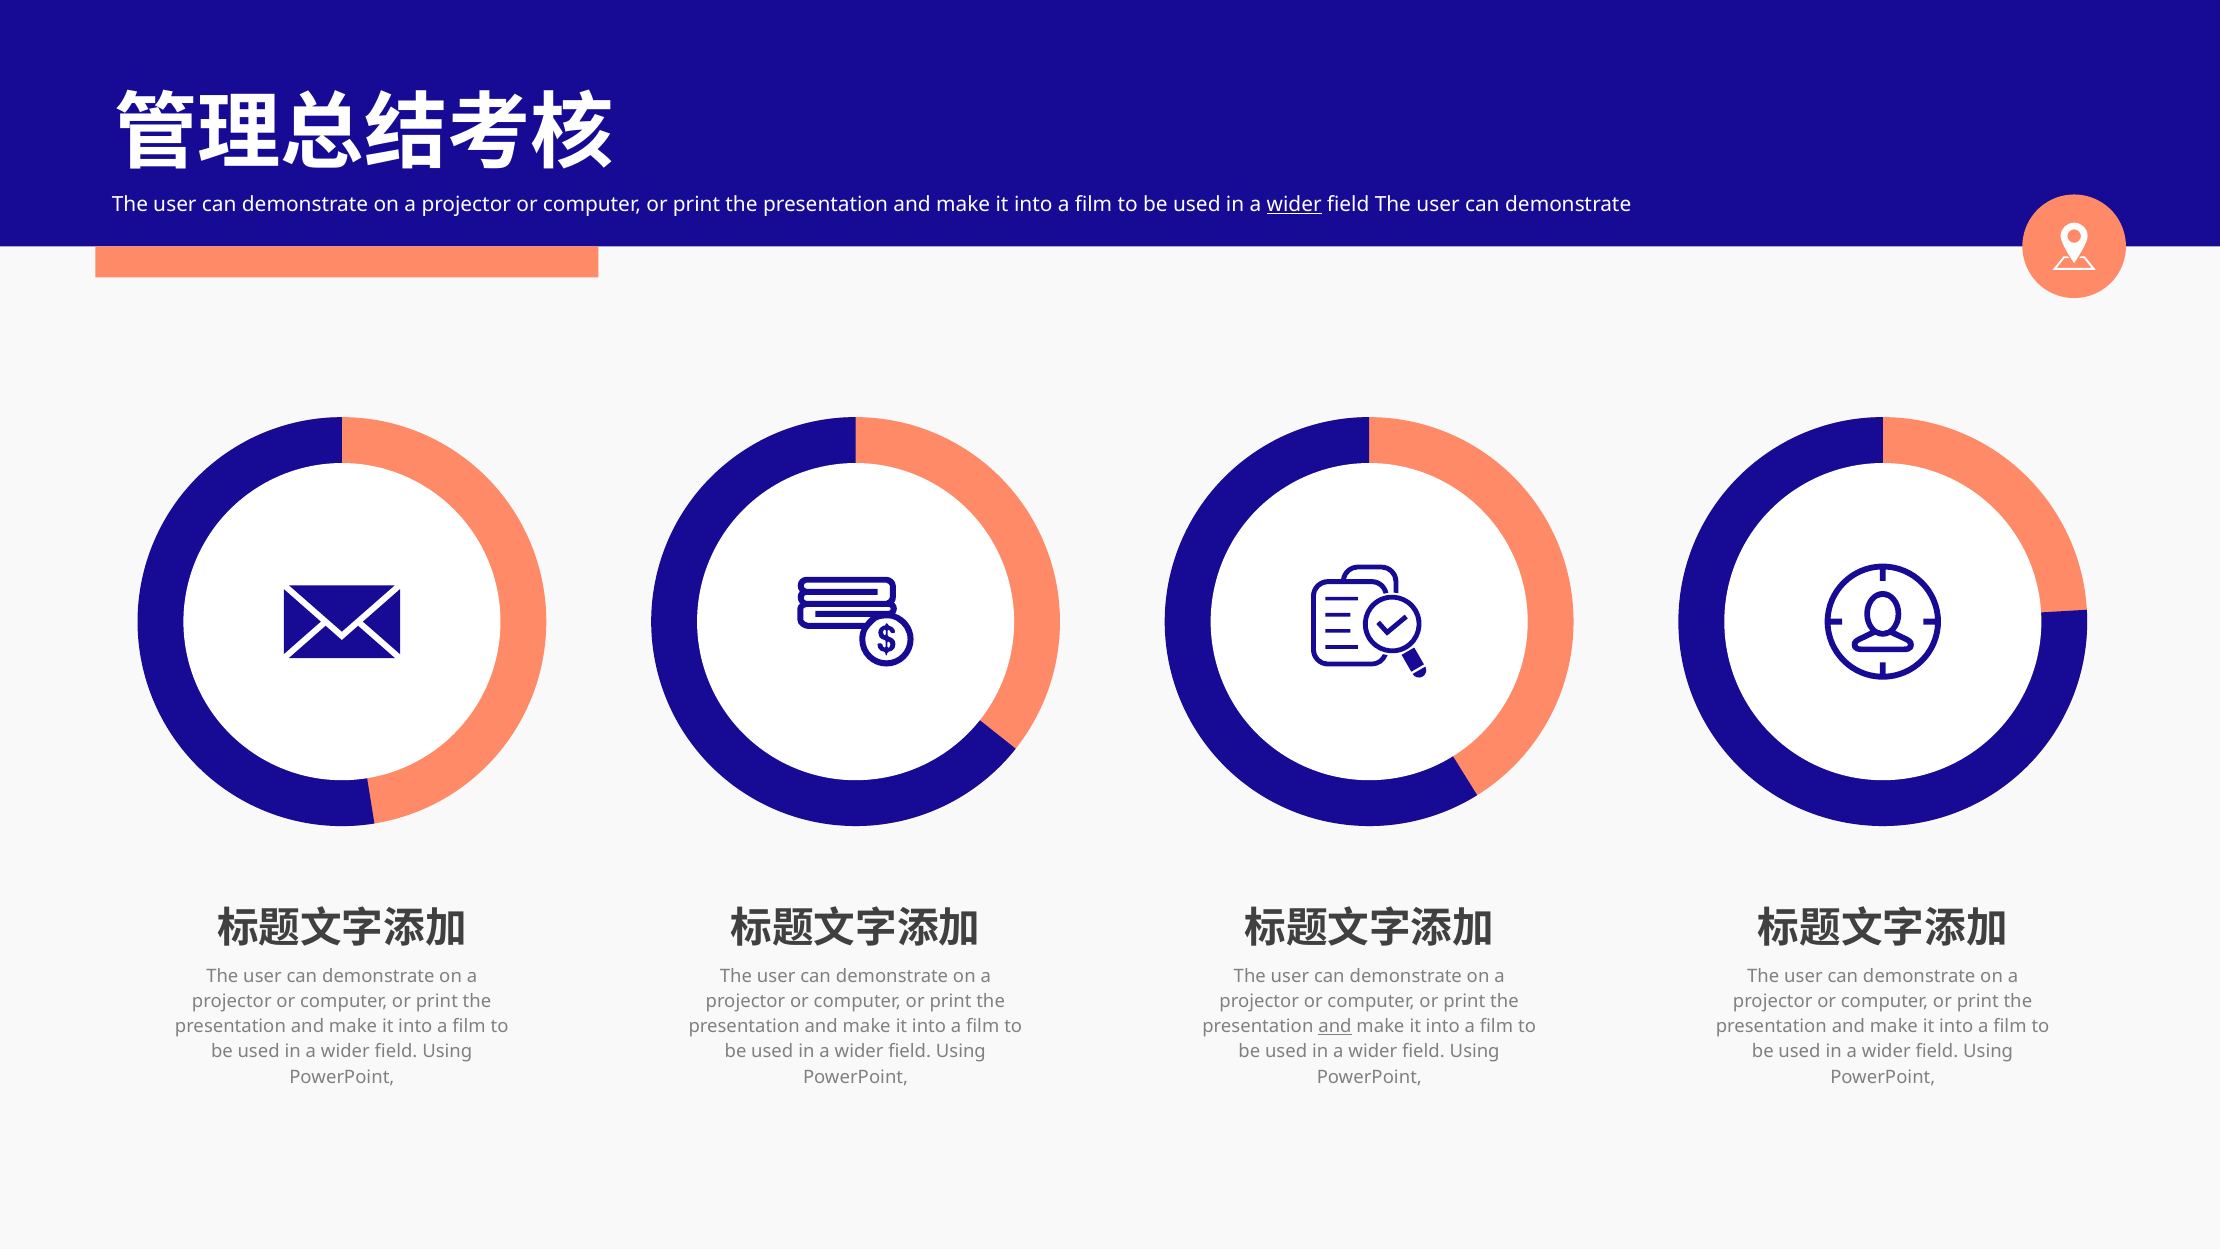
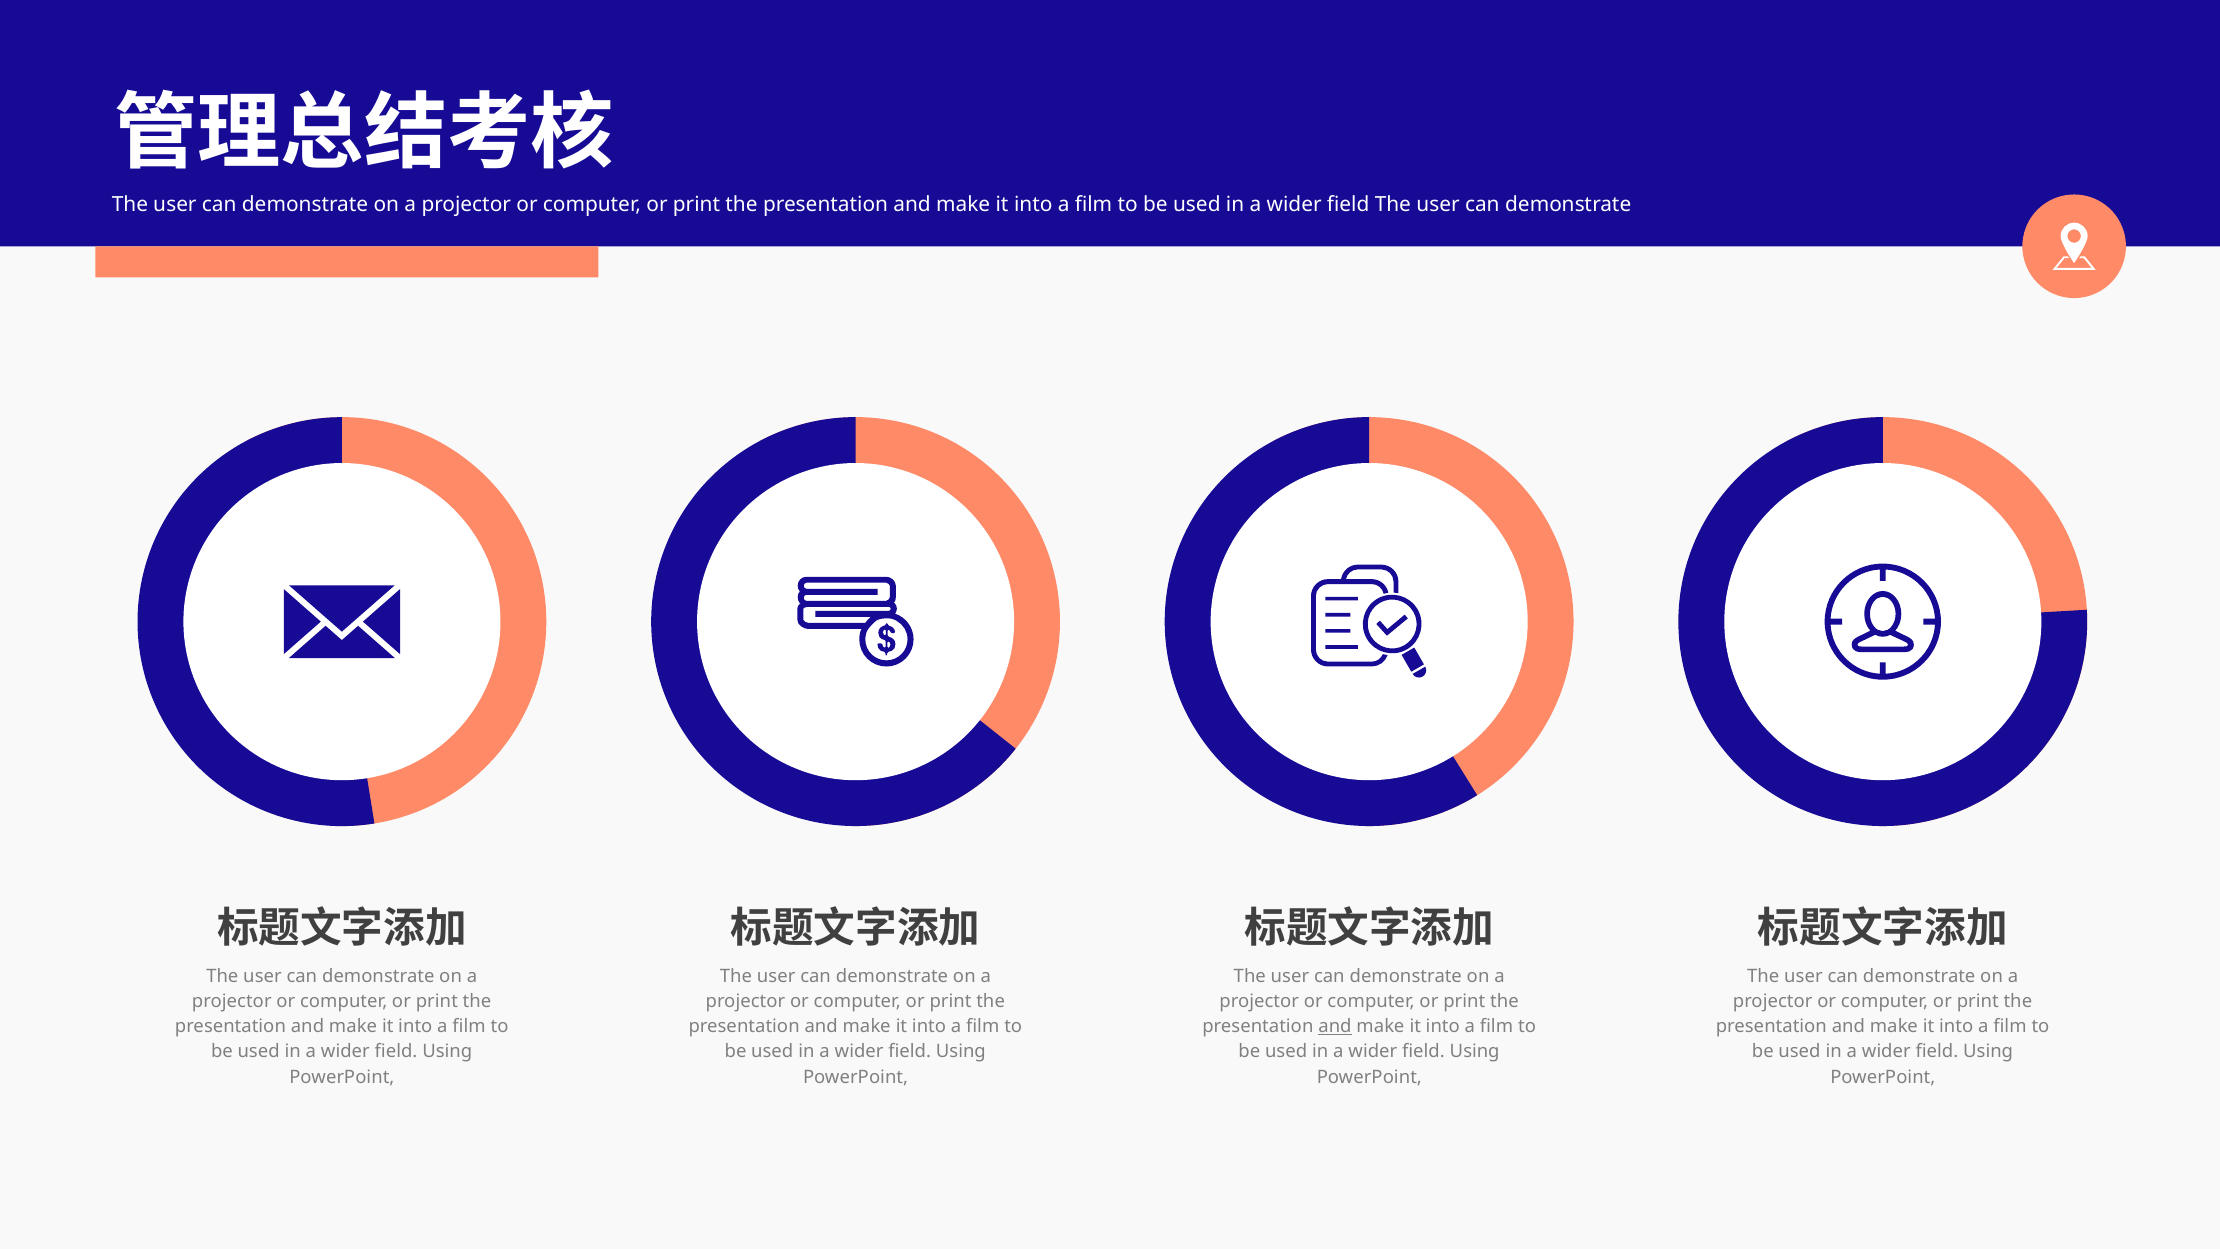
wider at (1294, 205) underline: present -> none
